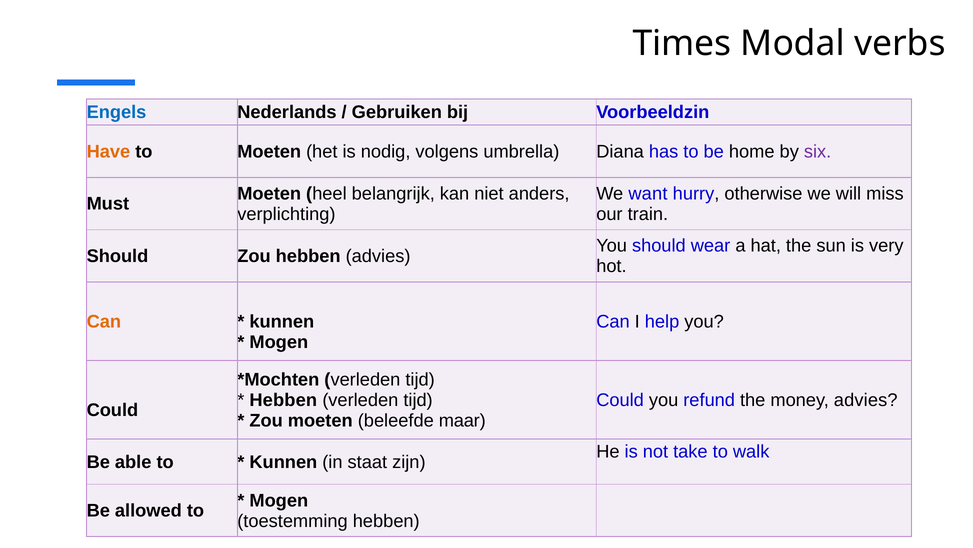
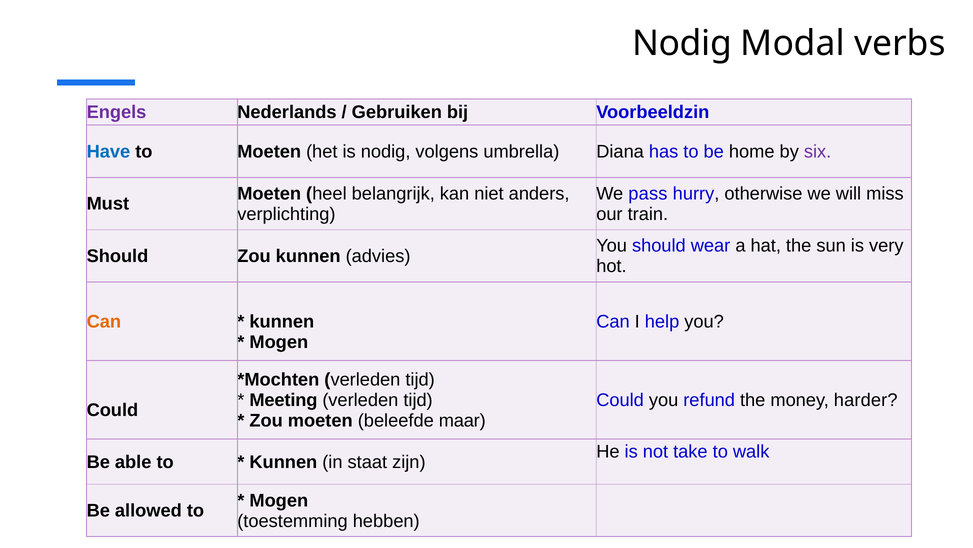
Times at (682, 43): Times -> Nodig
Engels colour: blue -> purple
Have colour: orange -> blue
want: want -> pass
Zou hebben: hebben -> kunnen
Hebben at (283, 400): Hebben -> Meeting
money advies: advies -> harder
